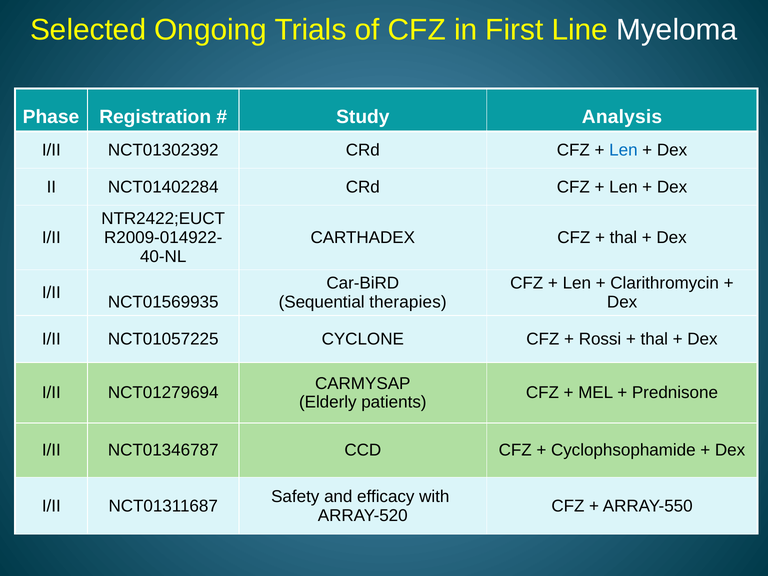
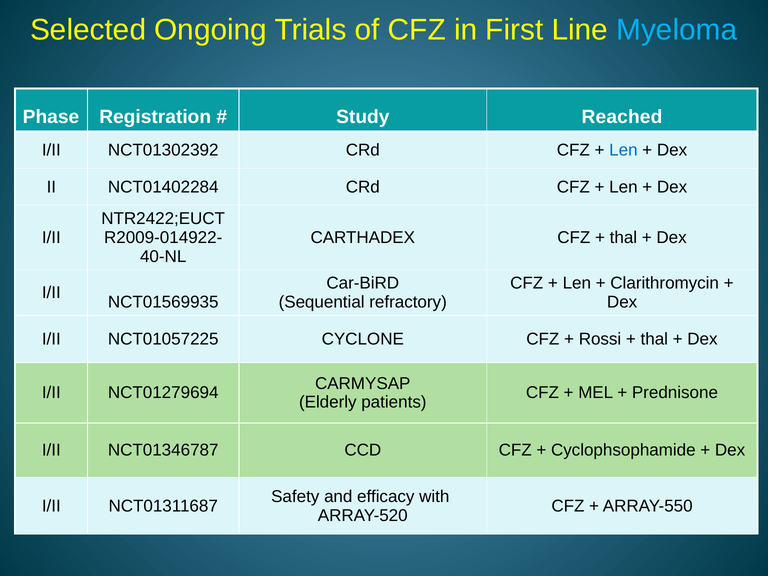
Myeloma colour: white -> light blue
Analysis: Analysis -> Reached
therapies: therapies -> refractory
